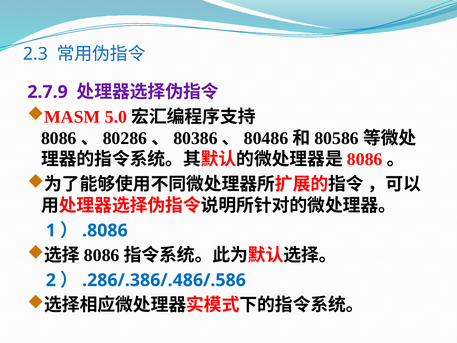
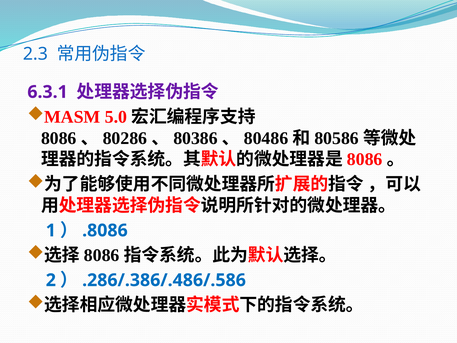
2.7.9: 2.7.9 -> 6.3.1
